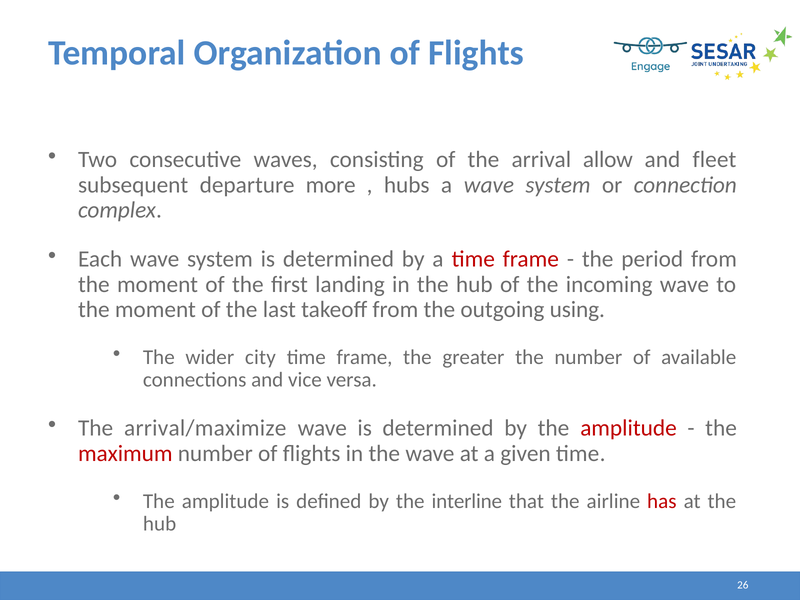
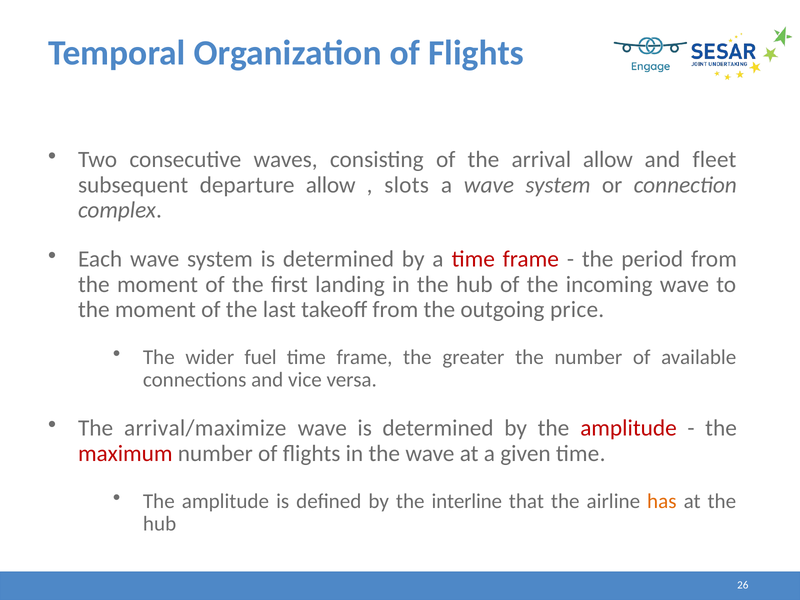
departure more: more -> allow
hubs: hubs -> slots
using: using -> price
city: city -> fuel
has colour: red -> orange
